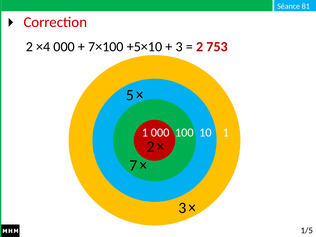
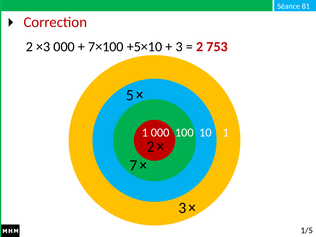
×4: ×4 -> ×3
